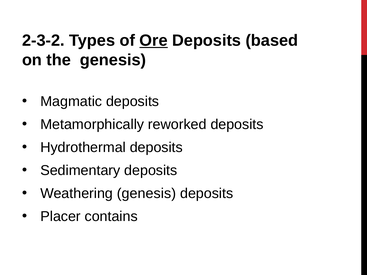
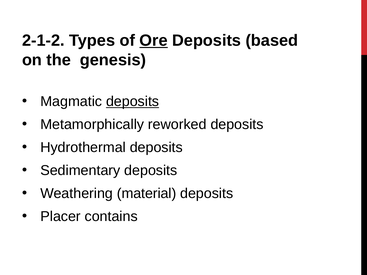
2-3-2: 2-3-2 -> 2-1-2
deposits at (133, 102) underline: none -> present
Weathering genesis: genesis -> material
